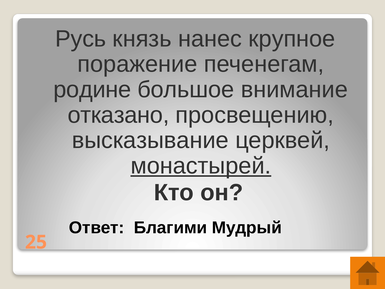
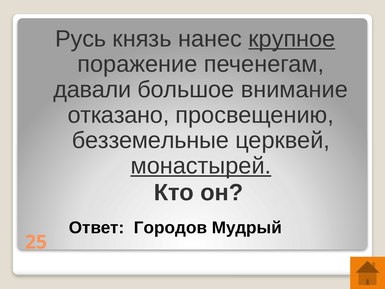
крупное underline: none -> present
родине: родине -> давали
высказывание: высказывание -> безземельные
Благими: Благими -> Городов
